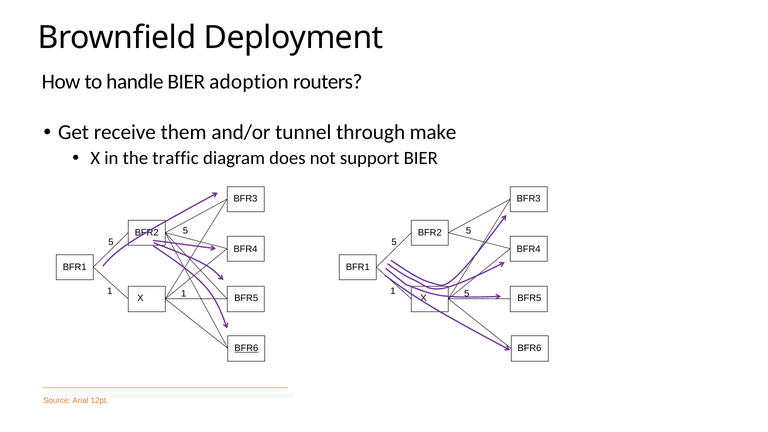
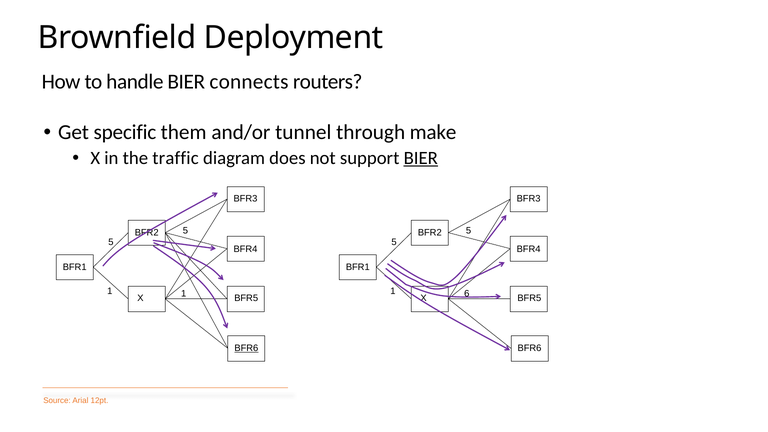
adoption: adoption -> connects
receive: receive -> specific
BIER at (421, 158) underline: none -> present
5 at (467, 294): 5 -> 6
